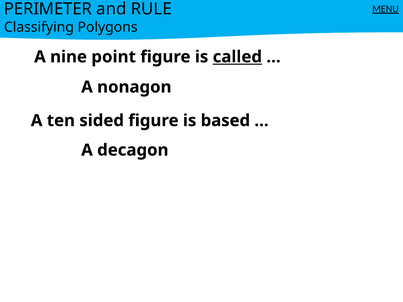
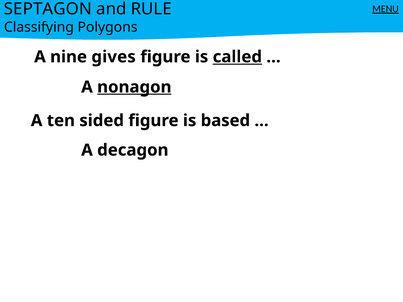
PERIMETER: PERIMETER -> SEPTAGON
point: point -> gives
nonagon underline: none -> present
